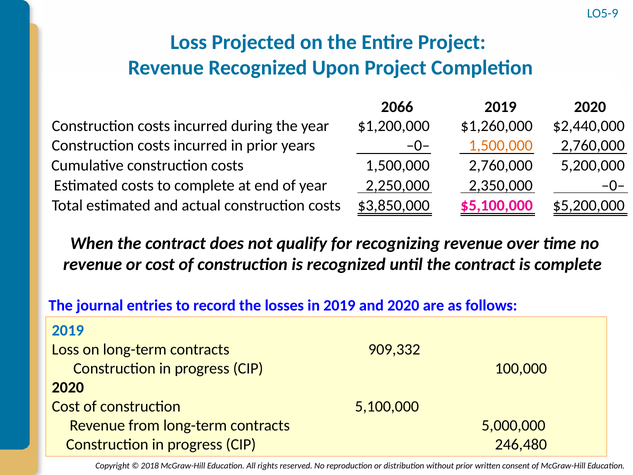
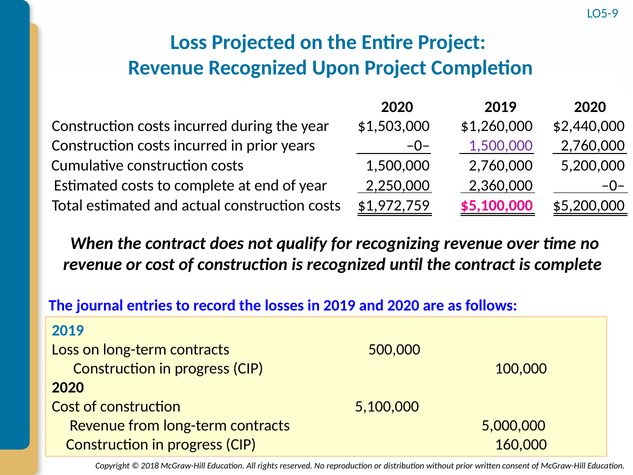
2066 at (397, 107): 2066 -> 2020
$1,200,000: $1,200,000 -> $1,503,000
1,500,000 at (501, 146) colour: orange -> purple
2,350,000: 2,350,000 -> 2,360,000
$3,850,000: $3,850,000 -> $1,972,759
909,332: 909,332 -> 500,000
246,480: 246,480 -> 160,000
